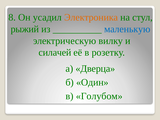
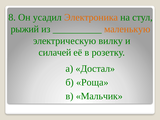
маленькую colour: blue -> orange
Дверца: Дверца -> Достал
Один: Один -> Роща
Голубом: Голубом -> Мальчик
